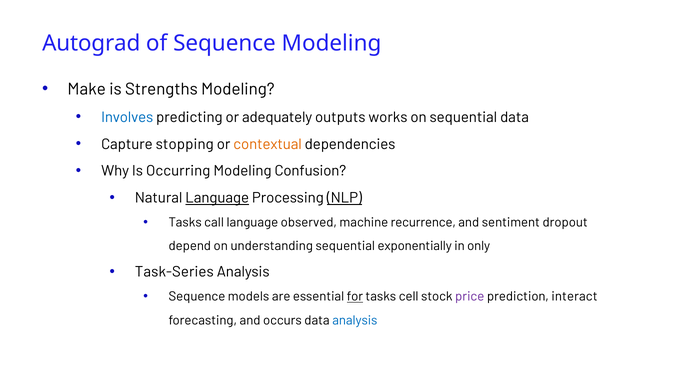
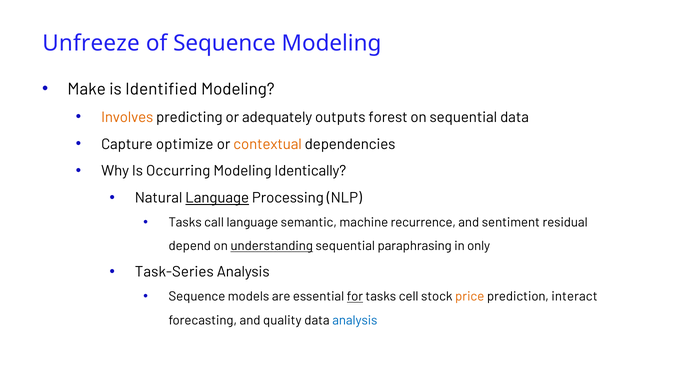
Autograd: Autograd -> Unfreeze
Strengths: Strengths -> Identified
Involves colour: blue -> orange
works: works -> forest
stopping: stopping -> optimize
Confusion: Confusion -> Identically
NLP underline: present -> none
observed: observed -> semantic
dropout: dropout -> residual
understanding underline: none -> present
exponentially: exponentially -> paraphrasing
price colour: purple -> orange
occurs: occurs -> quality
